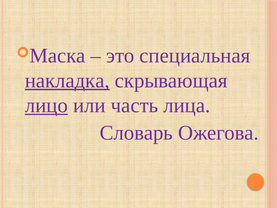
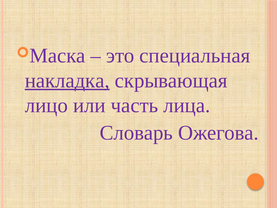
лицо underline: present -> none
